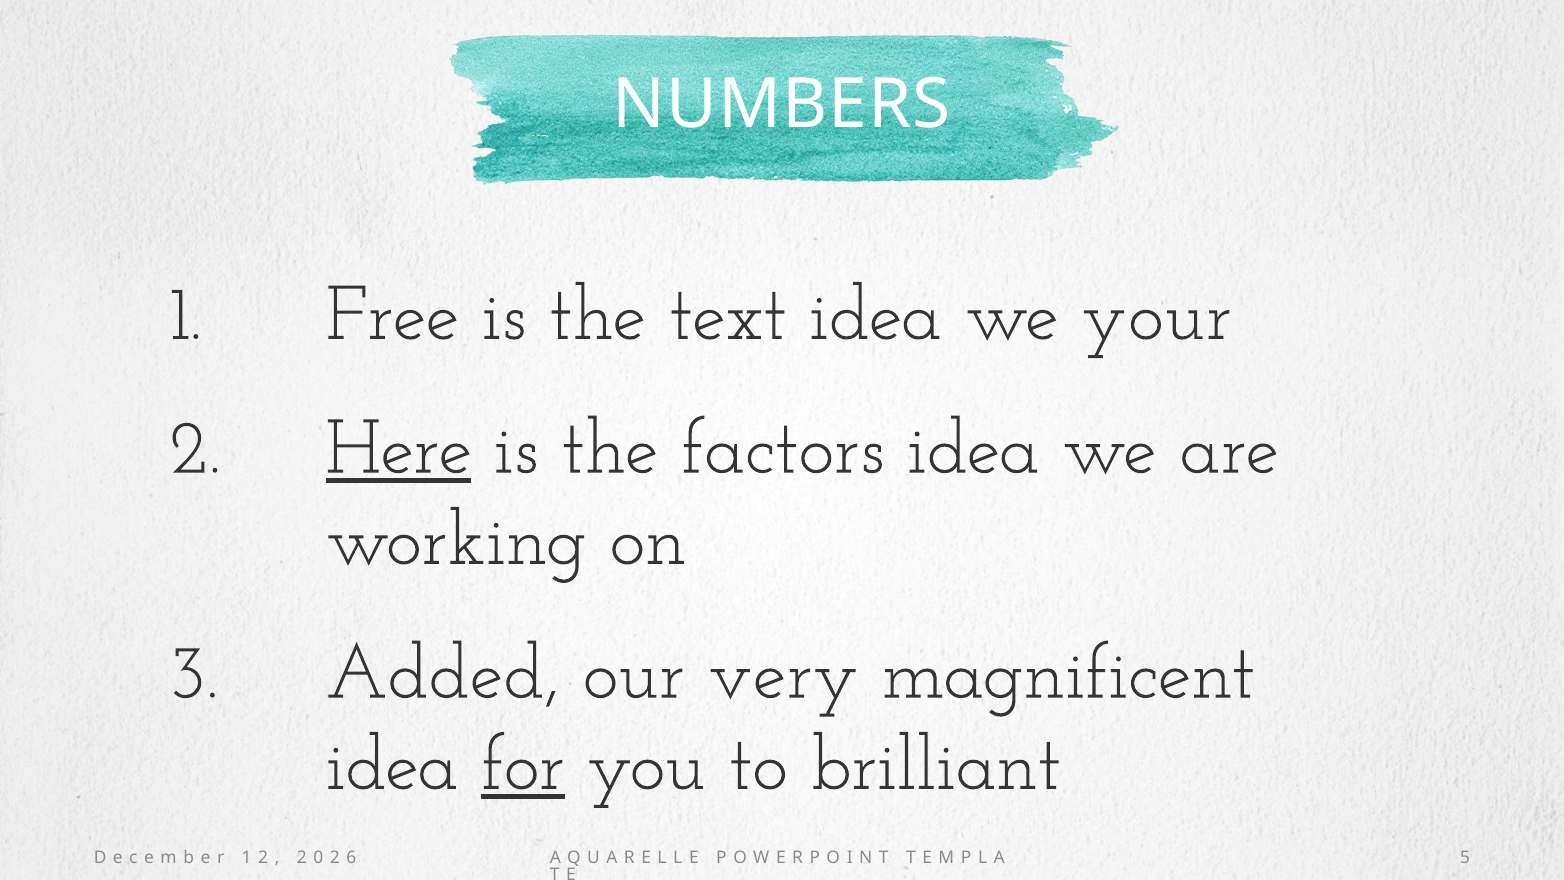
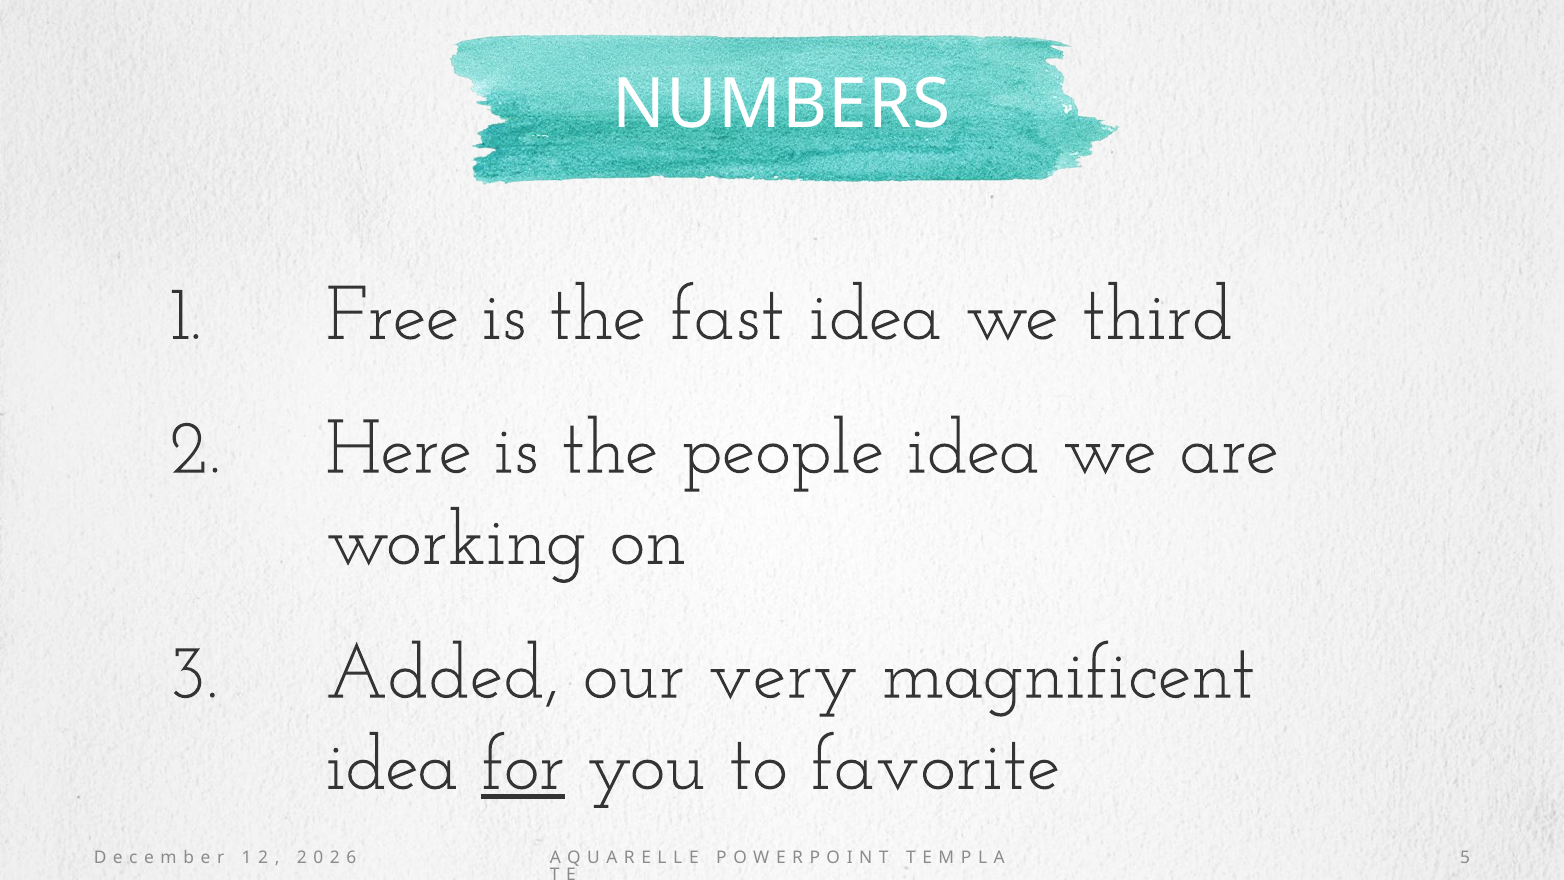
text: text -> fast
your: your -> third
Here underline: present -> none
factors: factors -> people
brilliant: brilliant -> favorite
